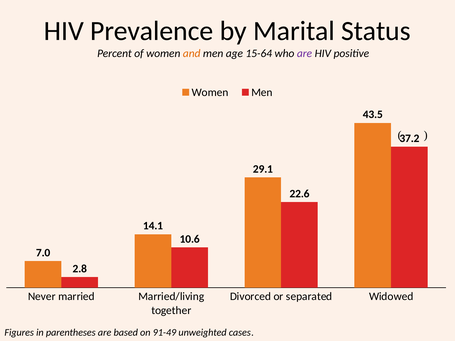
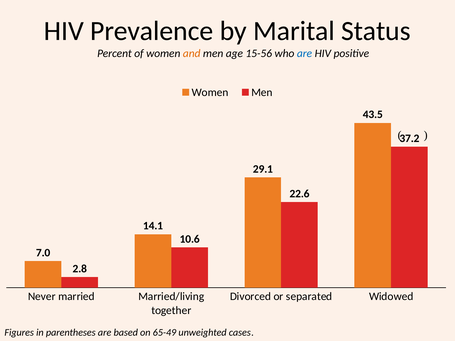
15-64: 15-64 -> 15-56
are at (305, 53) colour: purple -> blue
91-49: 91-49 -> 65-49
